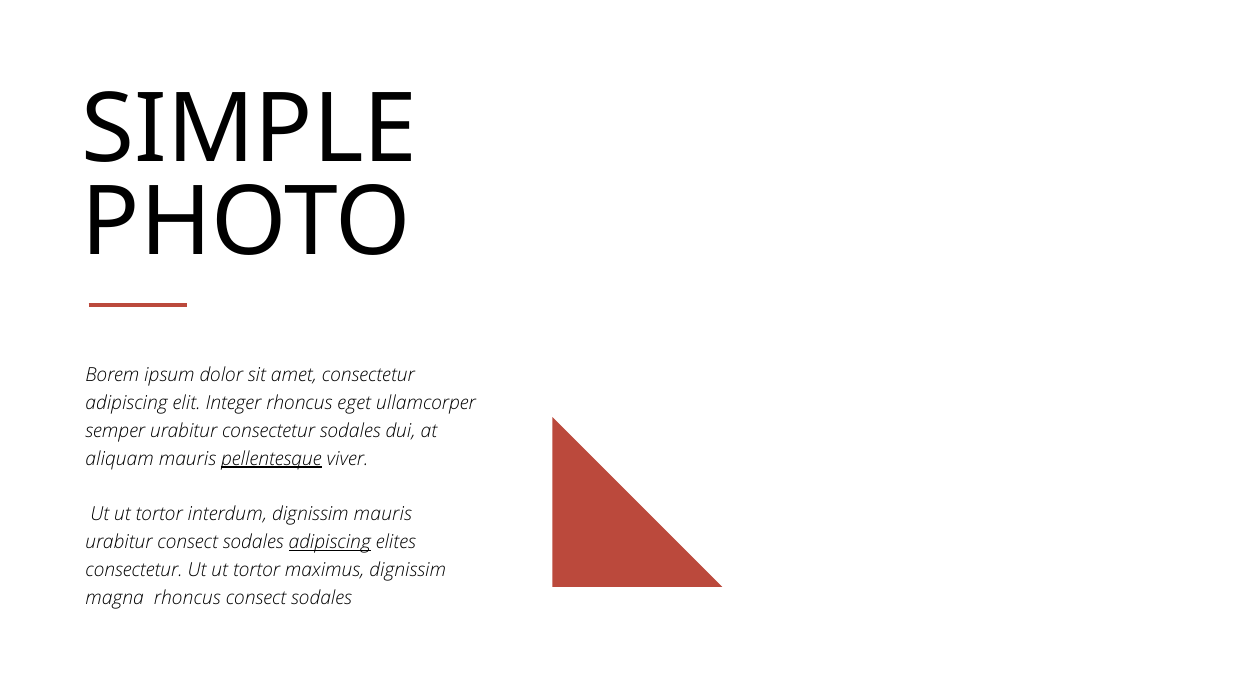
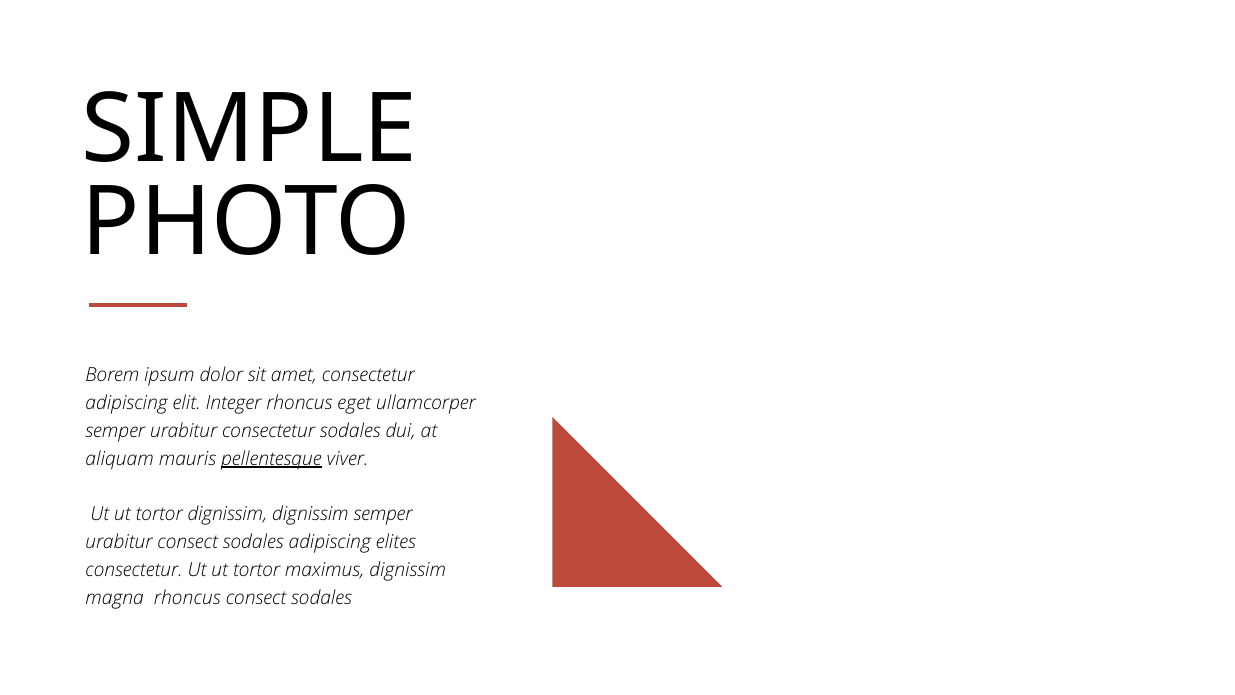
tortor interdum: interdum -> dignissim
dignissim mauris: mauris -> semper
adipiscing at (330, 542) underline: present -> none
